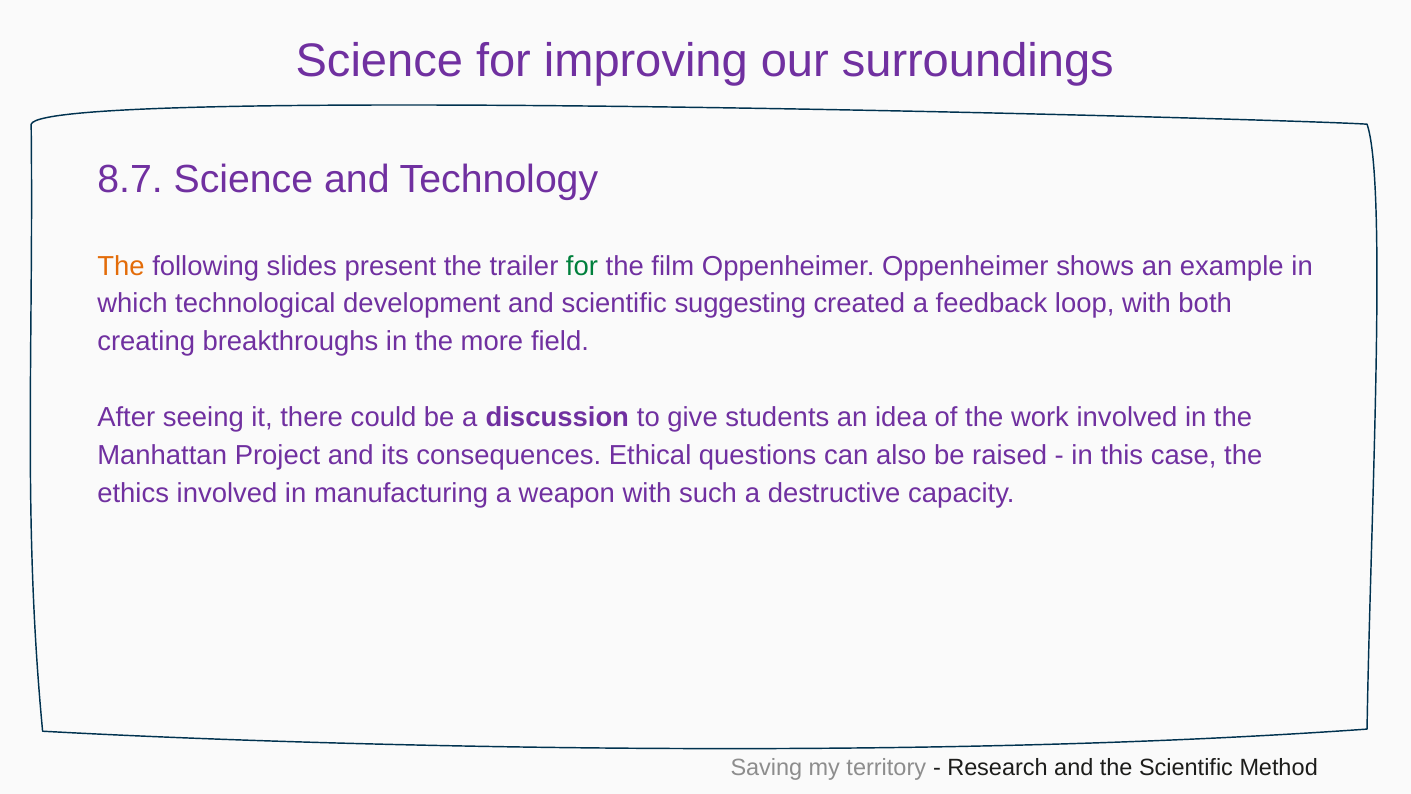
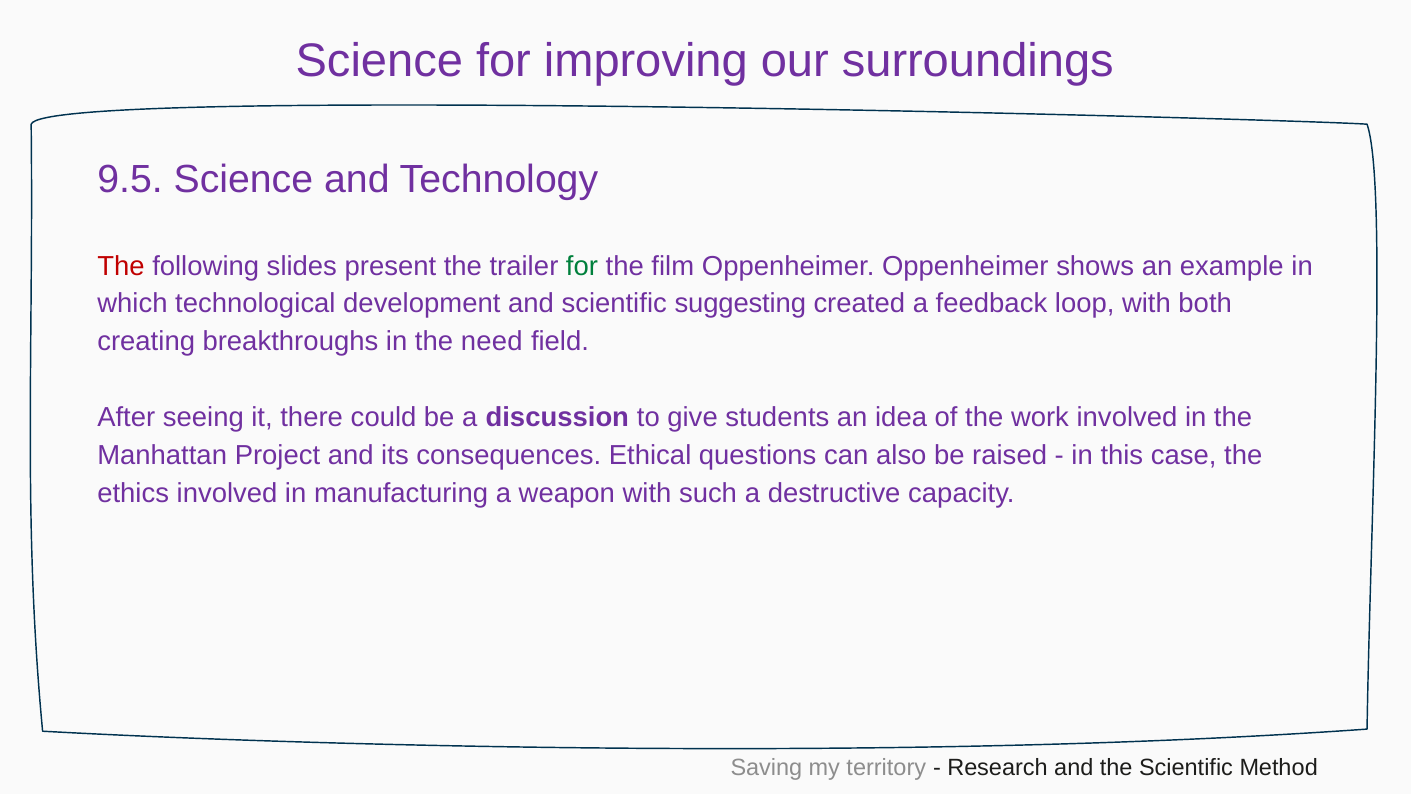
8.7: 8.7 -> 9.5
The at (121, 266) colour: orange -> red
more: more -> need
